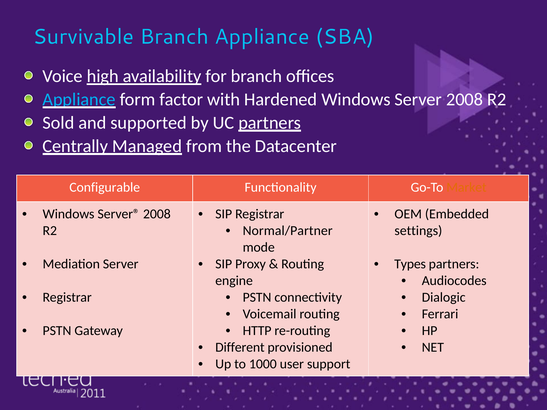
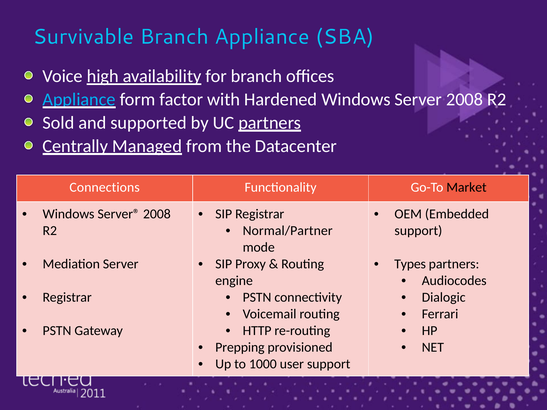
Configurable: Configurable -> Connections
Market colour: orange -> black
settings at (418, 231): settings -> support
Different: Different -> Prepping
